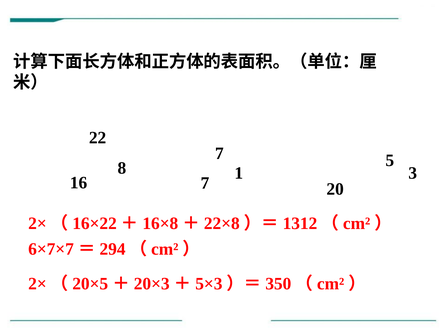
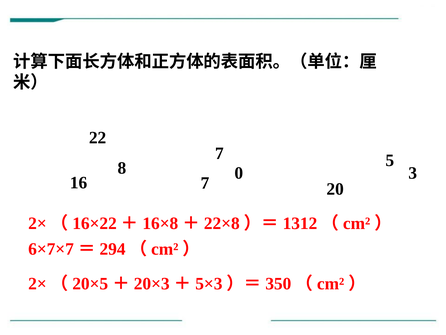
1: 1 -> 0
